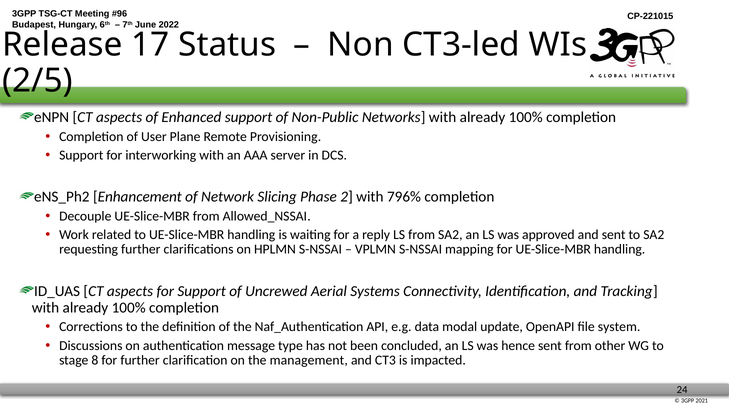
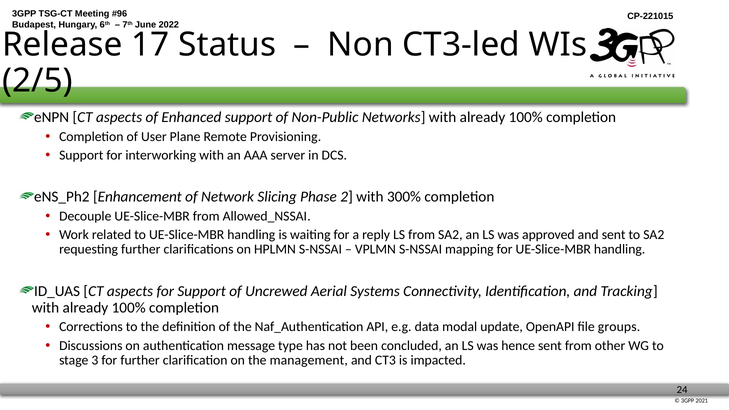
796%: 796% -> 300%
system: system -> groups
8: 8 -> 3
